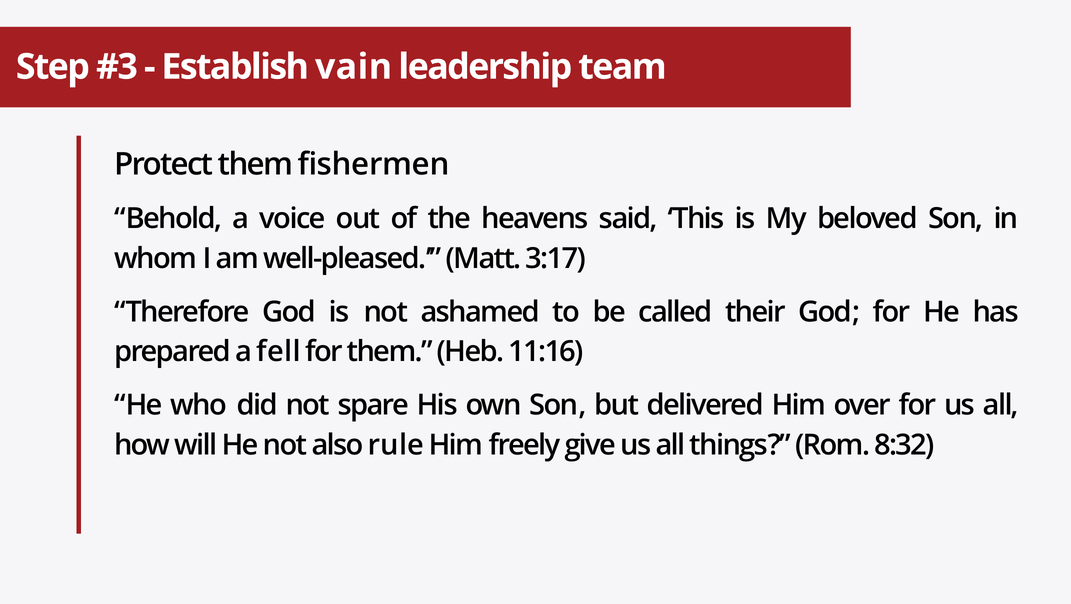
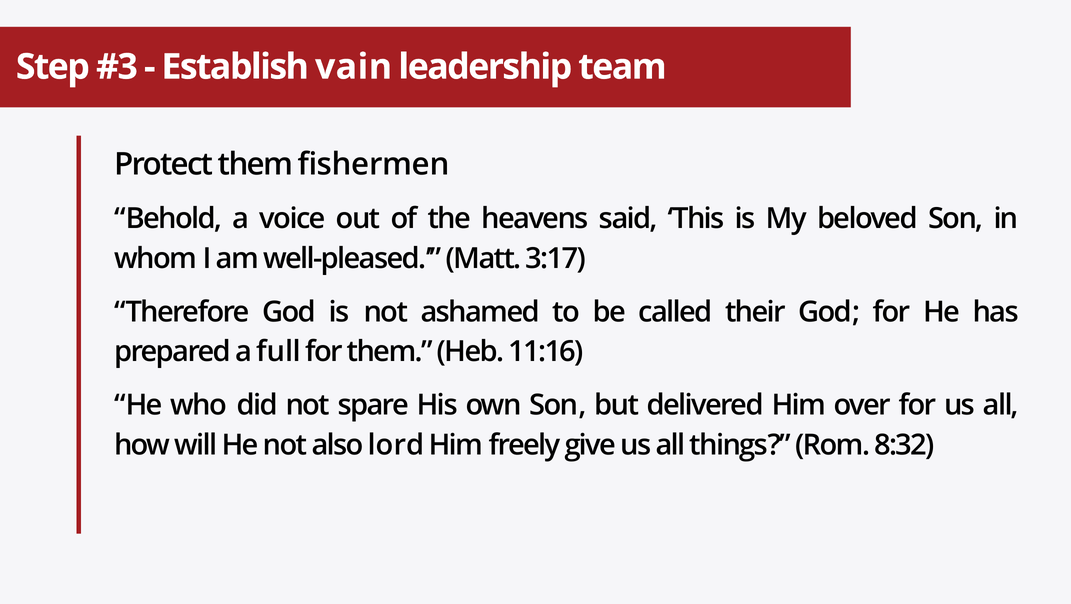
fell: fell -> full
rule: rule -> lord
